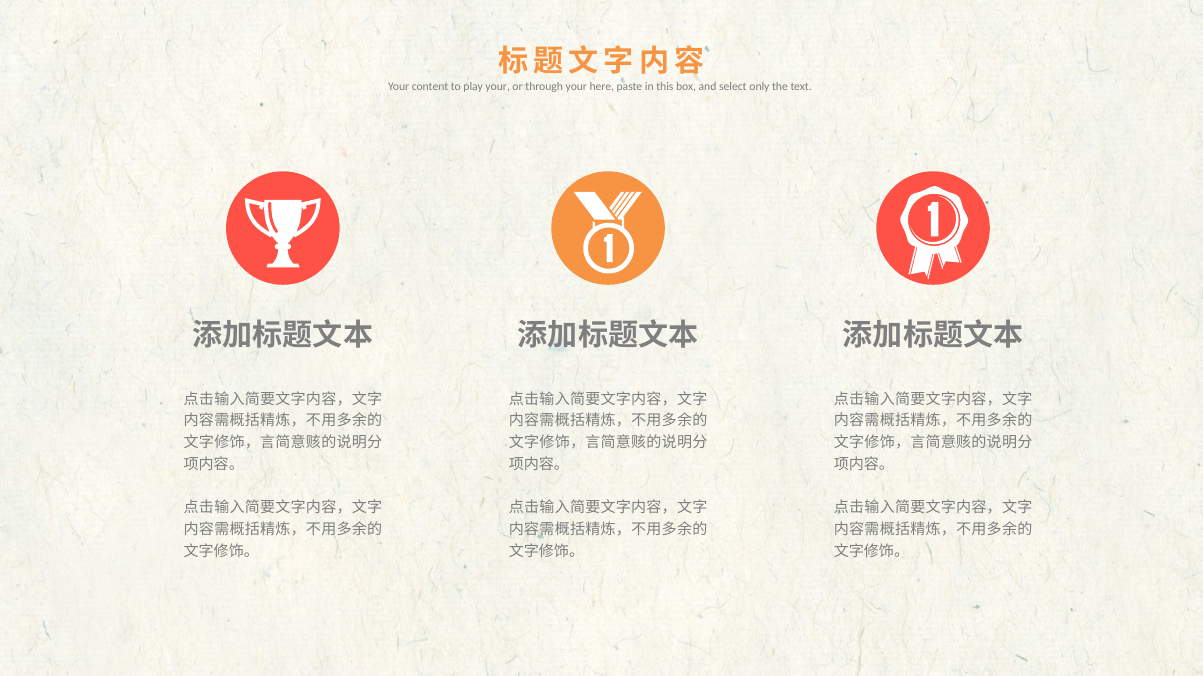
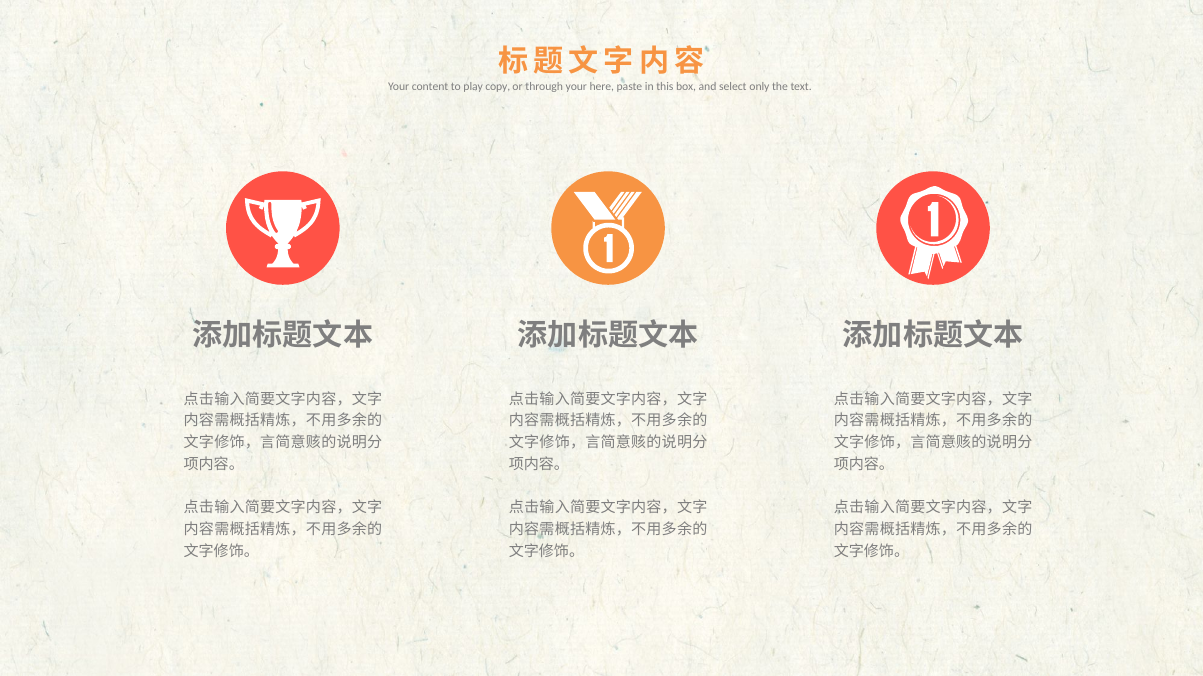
play your: your -> copy
